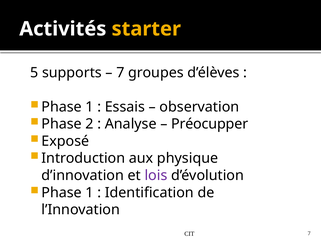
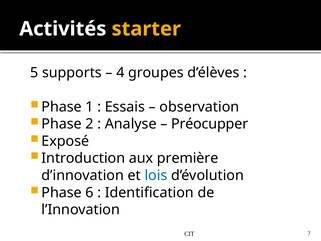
7 at (120, 72): 7 -> 4
physique: physique -> première
lois colour: purple -> blue
1 at (90, 192): 1 -> 6
